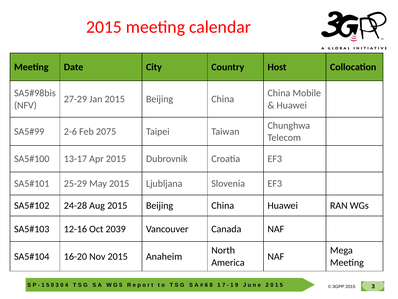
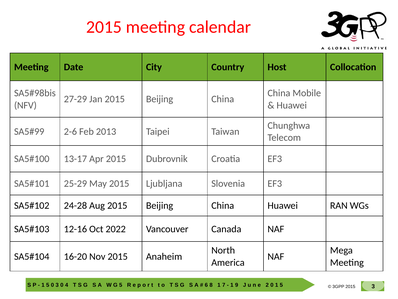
2075: 2075 -> 2013
2039: 2039 -> 2022
